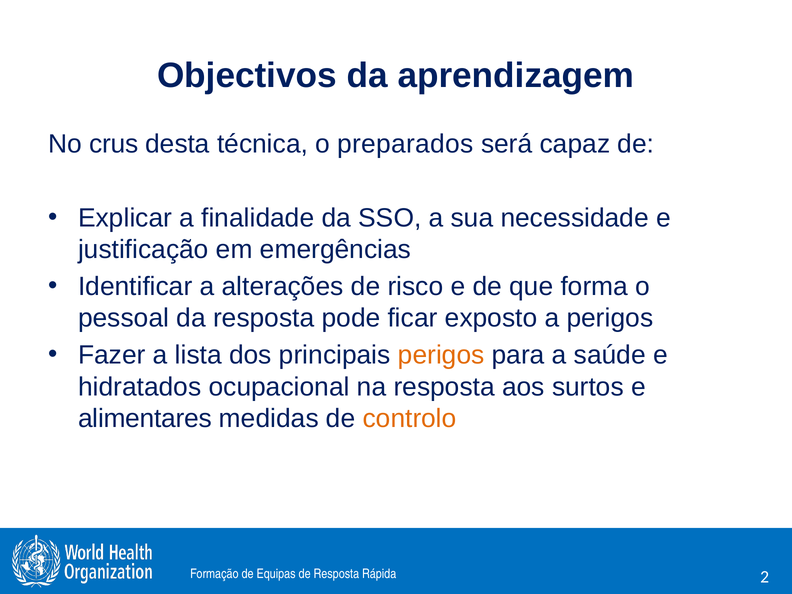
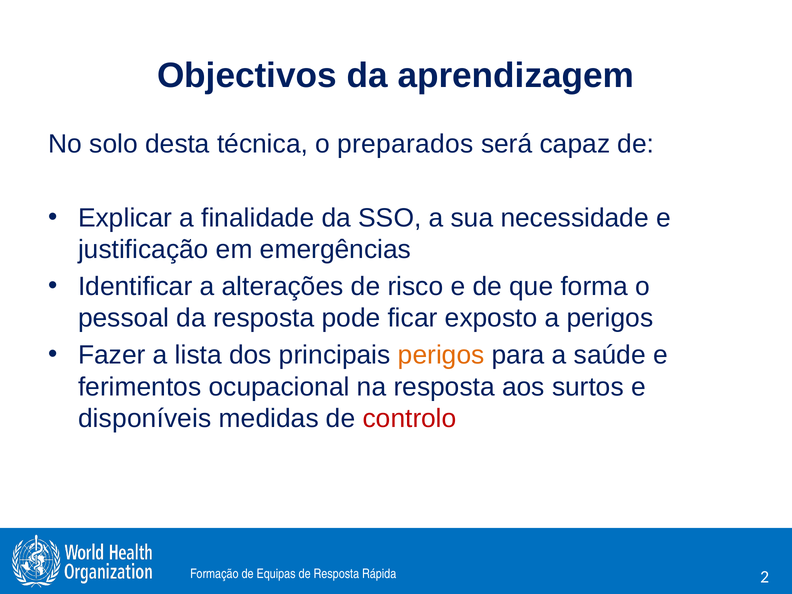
crus: crus -> solo
hidratados: hidratados -> ferimentos
alimentares: alimentares -> disponíveis
controlo colour: orange -> red
